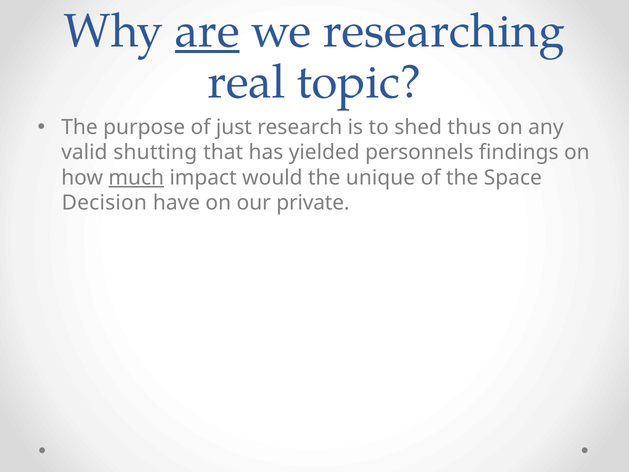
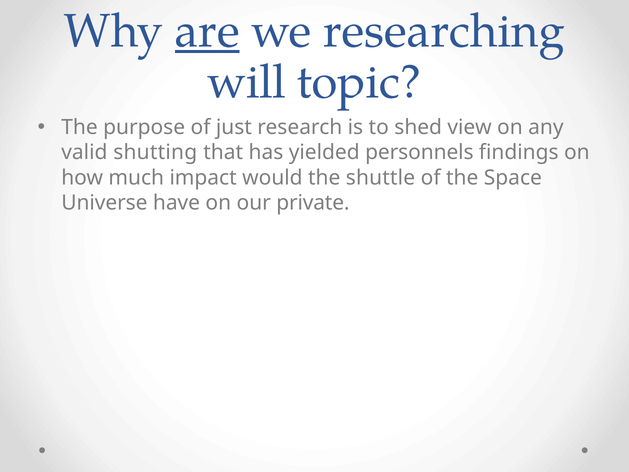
real: real -> will
thus: thus -> view
much underline: present -> none
unique: unique -> shuttle
Decision: Decision -> Universe
